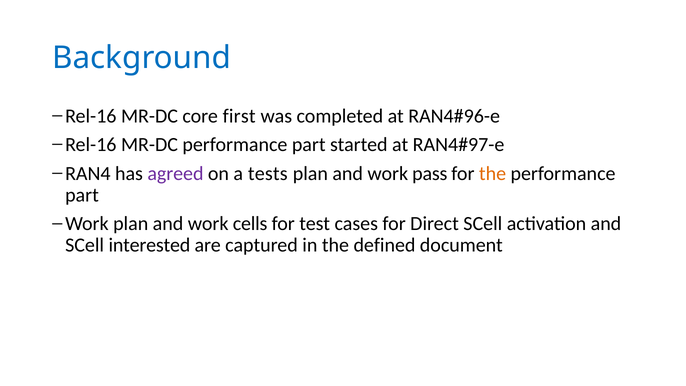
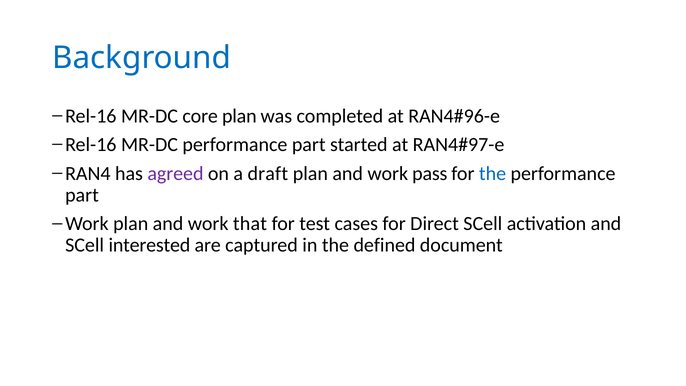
core first: first -> plan
tests: tests -> draft
the at (493, 173) colour: orange -> blue
cells: cells -> that
